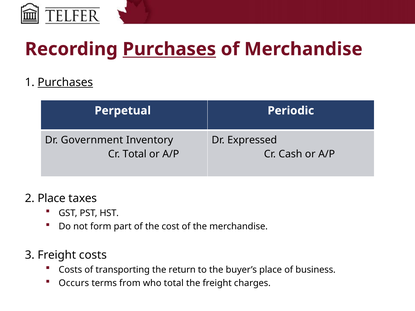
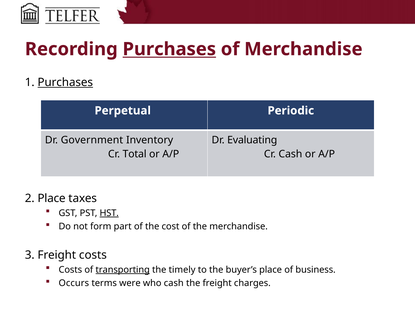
Expressed: Expressed -> Evaluating
HST underline: none -> present
transporting underline: none -> present
return: return -> timely
from: from -> were
who total: total -> cash
